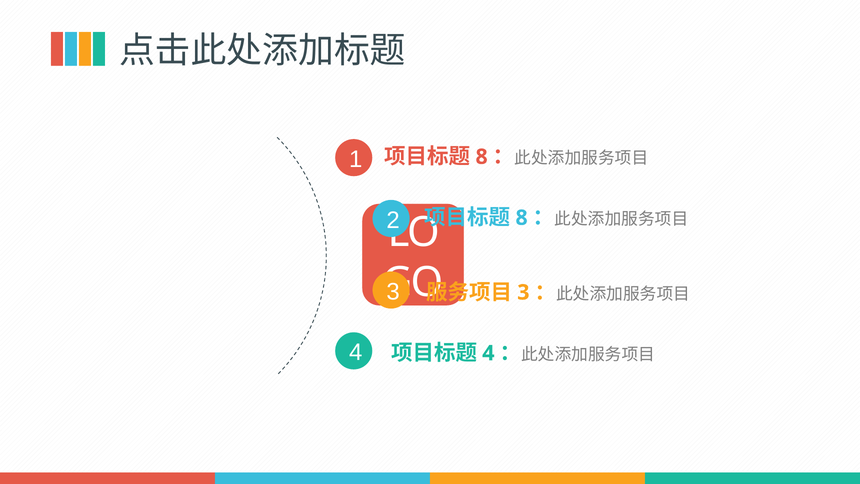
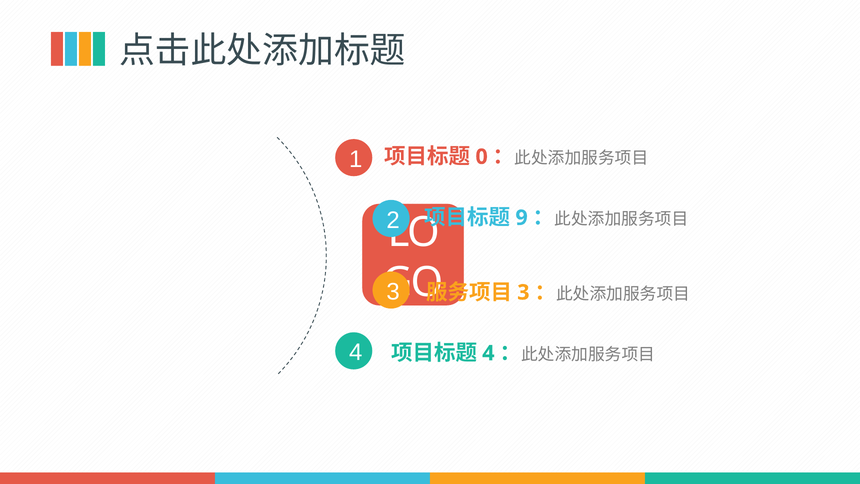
8 at (482, 157): 8 -> 0
8 at (522, 218): 8 -> 9
